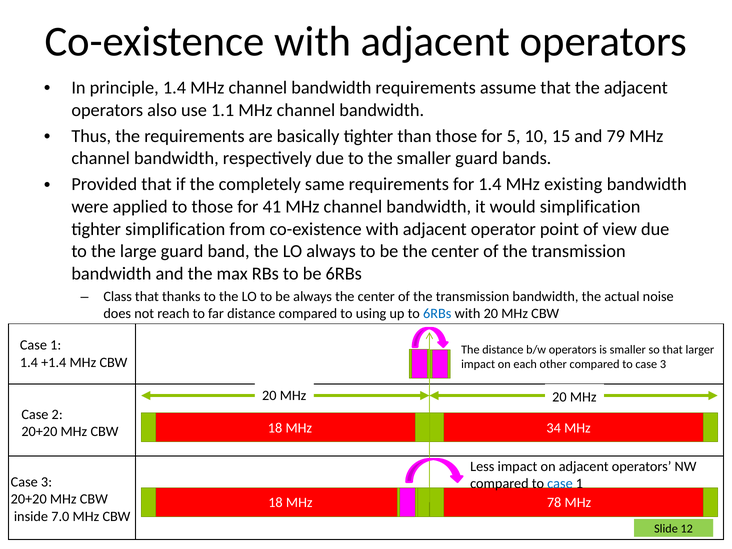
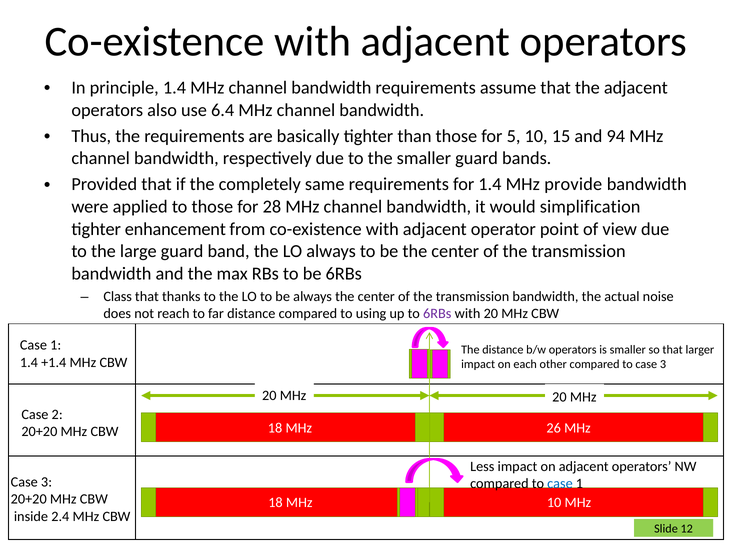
1.1: 1.1 -> 6.4
79: 79 -> 94
existing: existing -> provide
41: 41 -> 28
tighter simplification: simplification -> enhancement
6RBs at (437, 314) colour: blue -> purple
34: 34 -> 26
MHz 78: 78 -> 10
7.0: 7.0 -> 2.4
